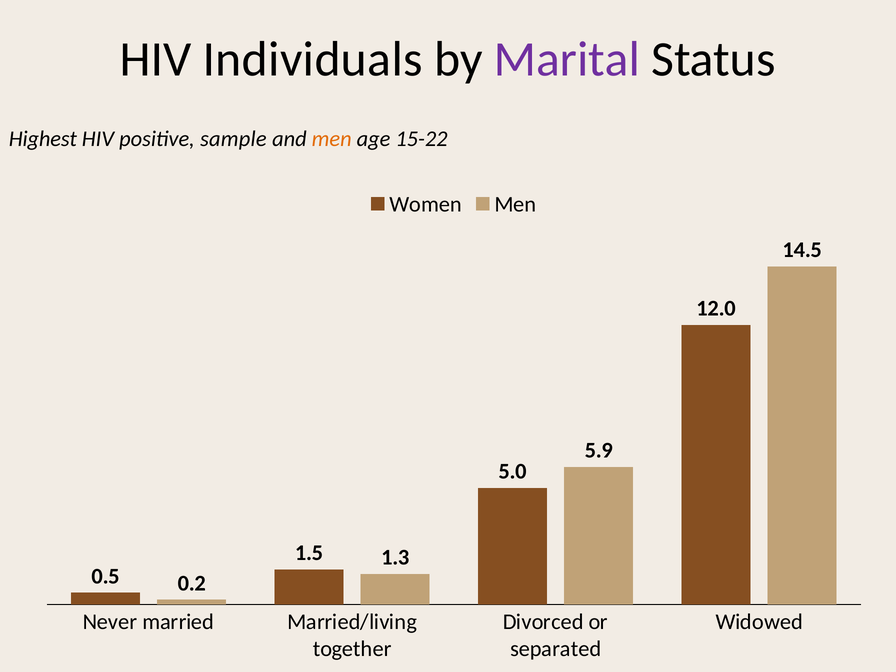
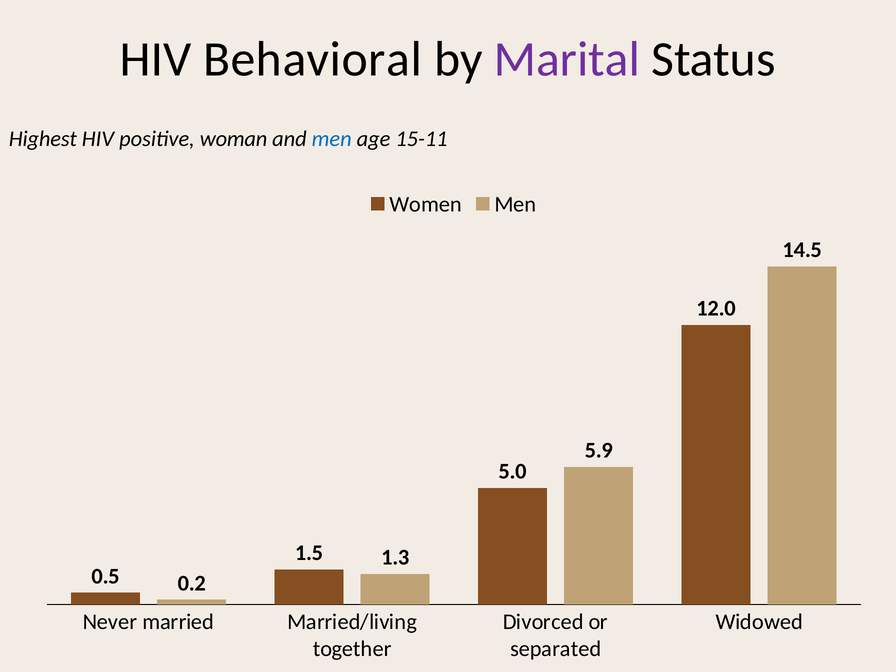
Individuals: Individuals -> Behavioral
sample: sample -> woman
men at (332, 139) colour: orange -> blue
15-22: 15-22 -> 15-11
